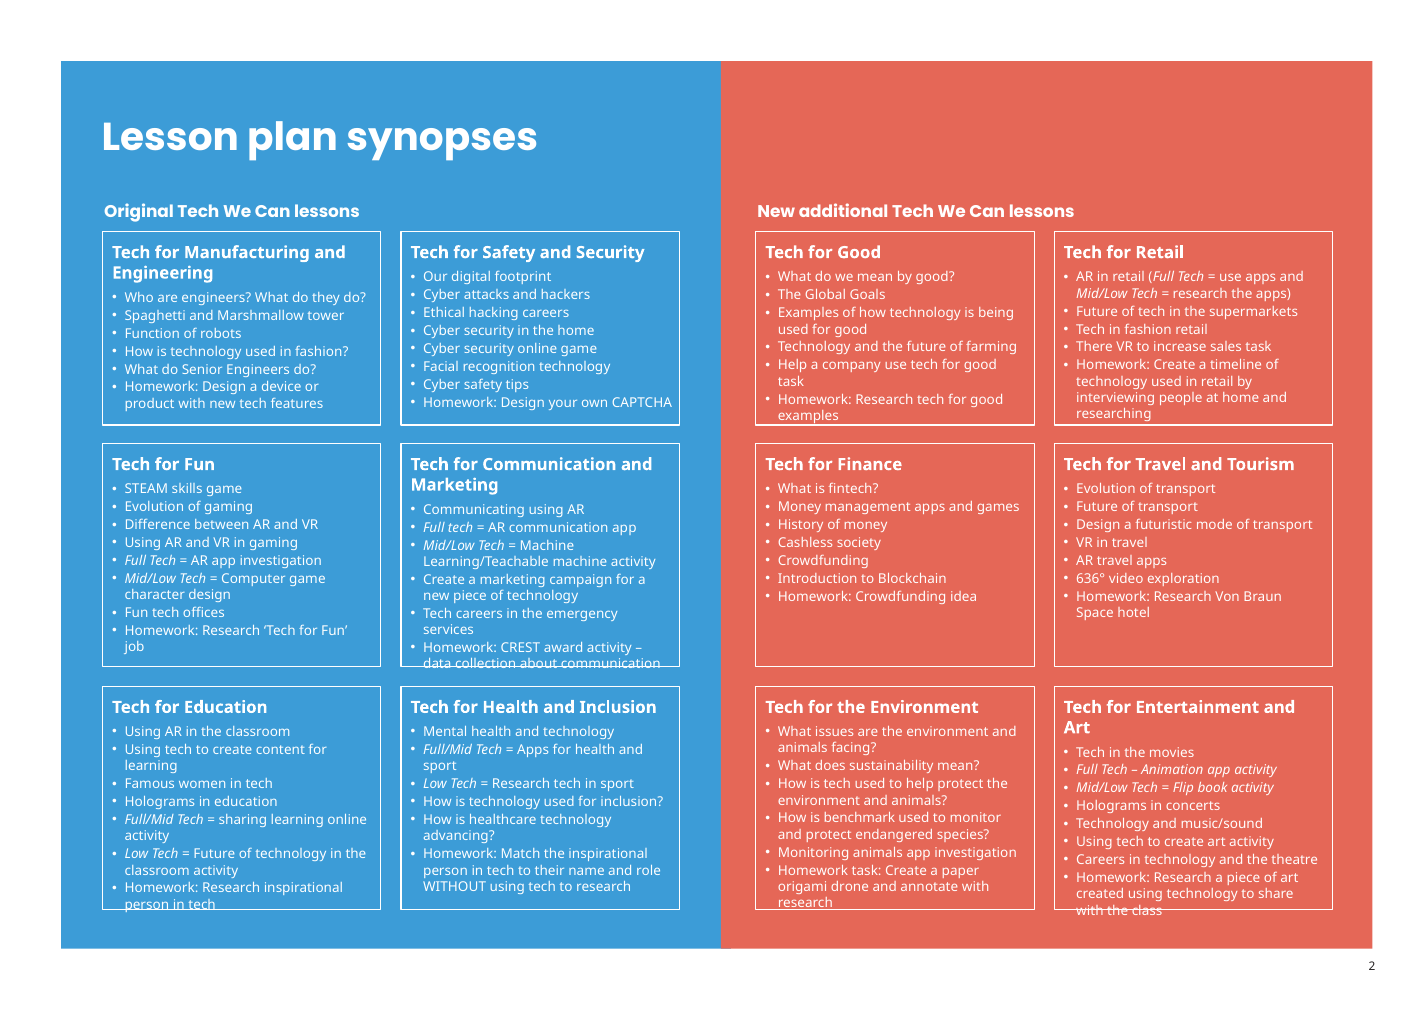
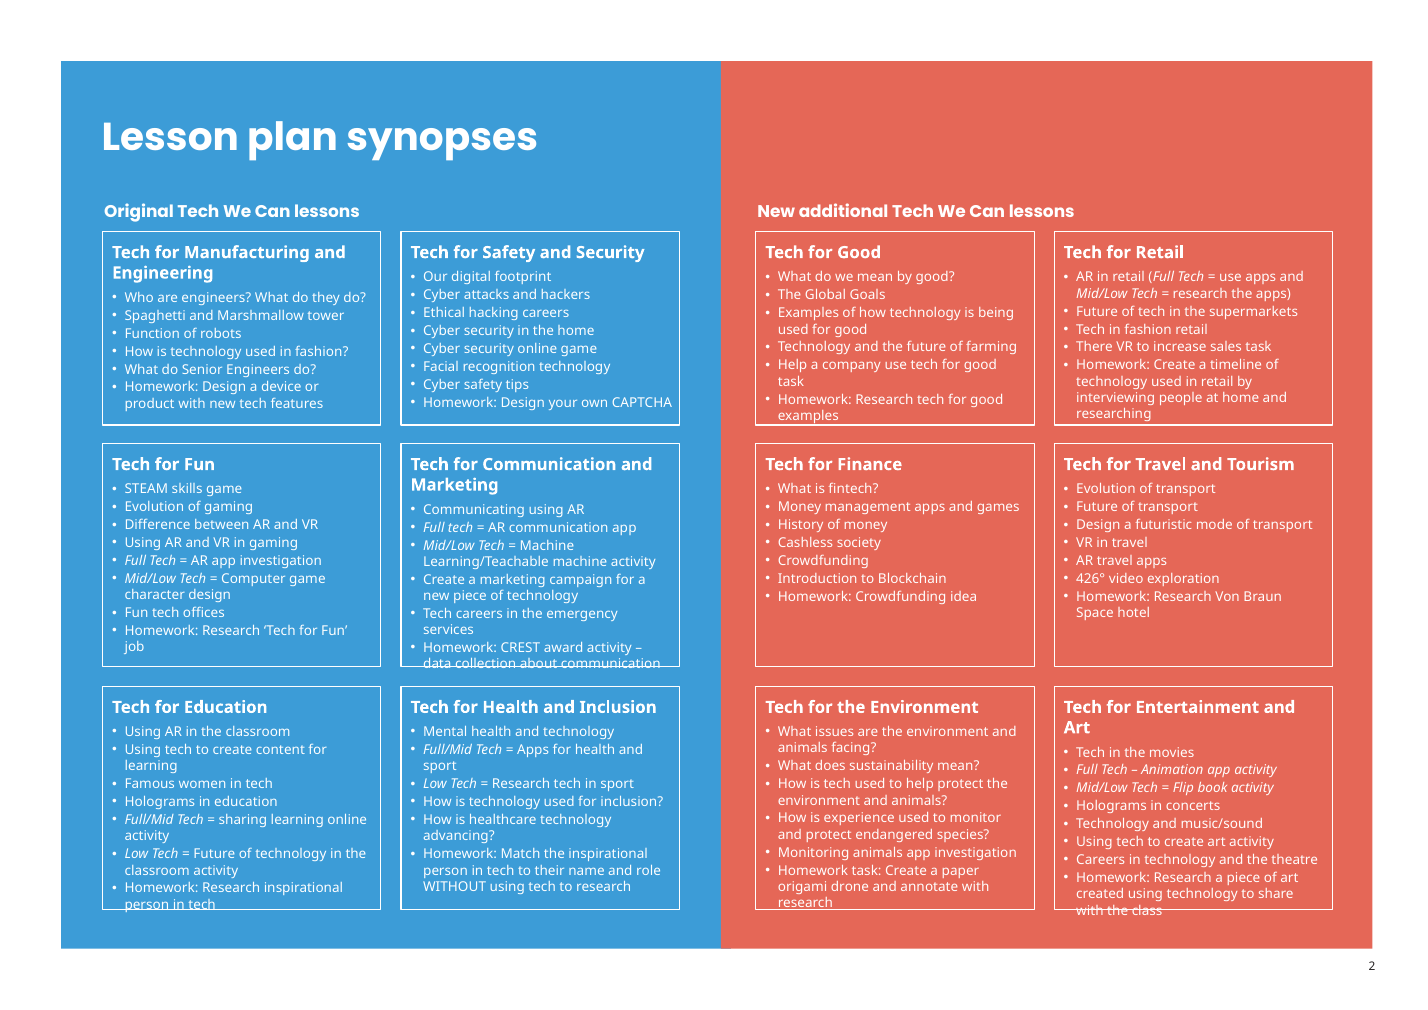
636°: 636° -> 426°
benchmark: benchmark -> experience
